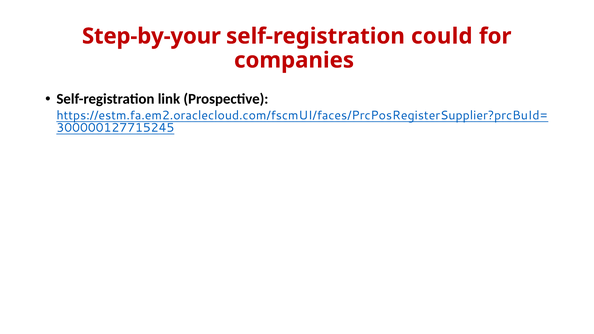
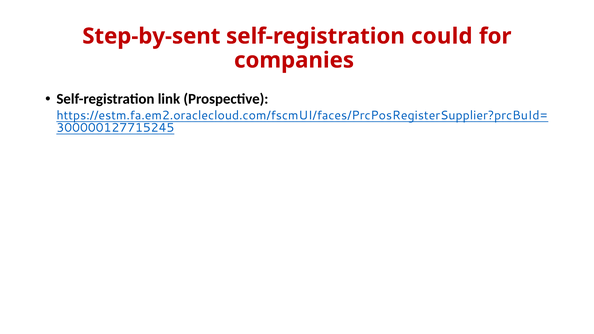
Step-by-your: Step-by-your -> Step-by-sent
